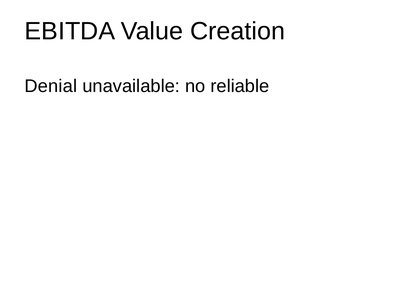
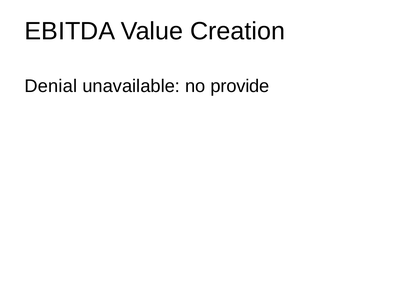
reliable: reliable -> provide
